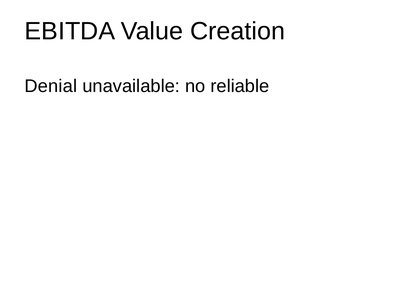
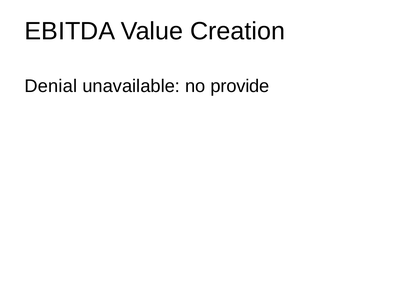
reliable: reliable -> provide
